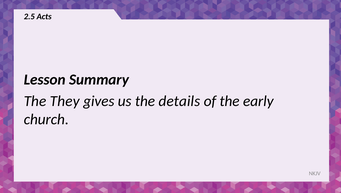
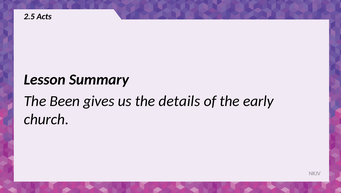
They: They -> Been
